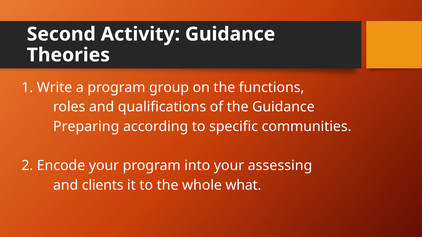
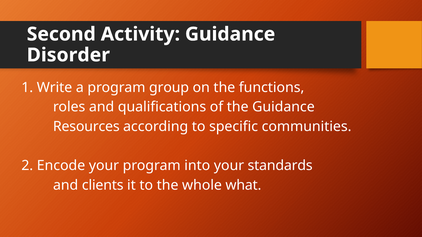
Theories: Theories -> Disorder
Preparing: Preparing -> Resources
assessing: assessing -> standards
